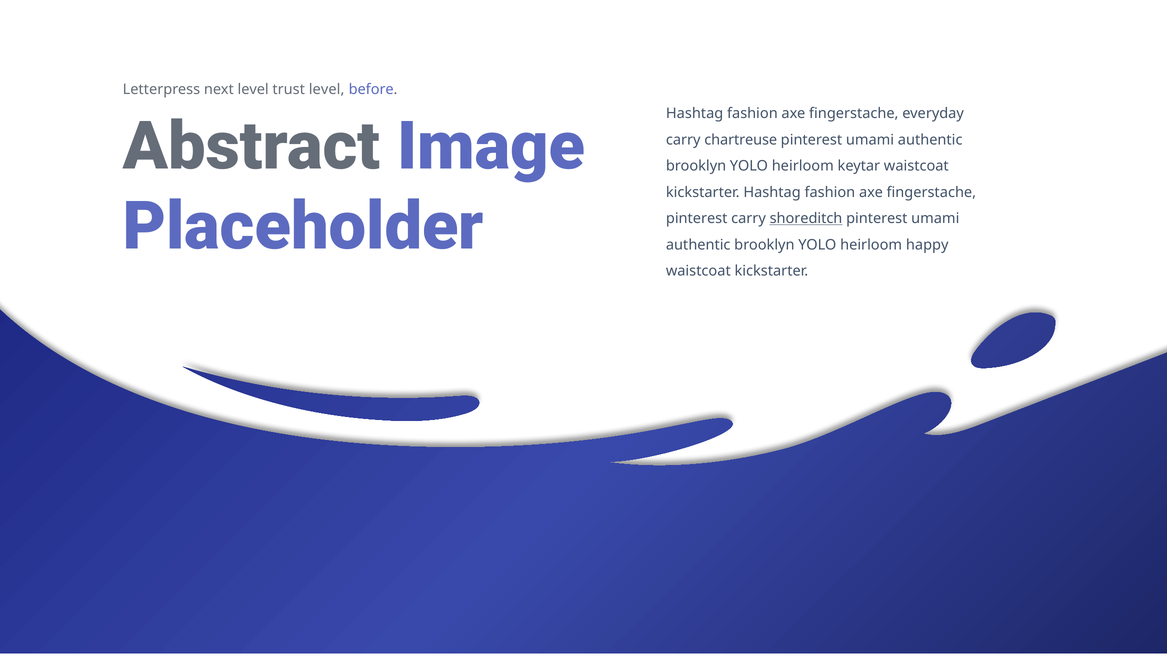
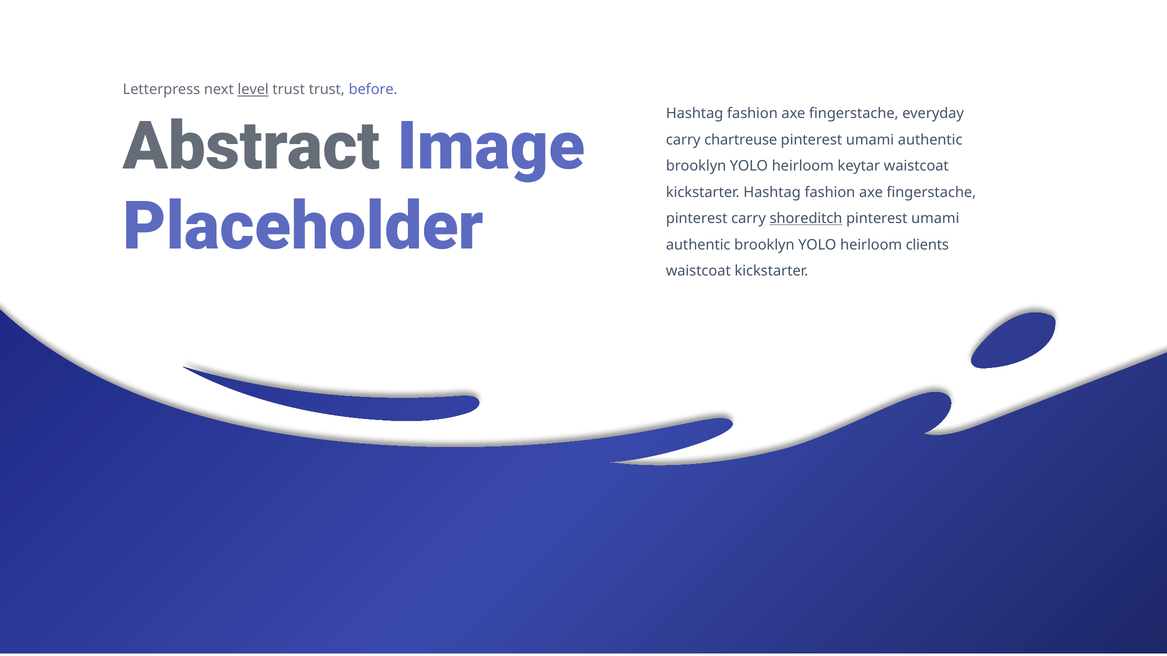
level at (253, 90) underline: none -> present
trust level: level -> trust
happy: happy -> clients
